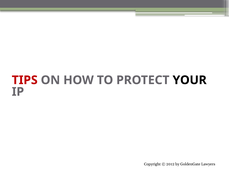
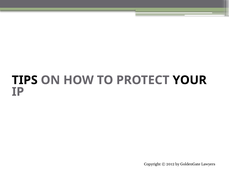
TIPS colour: red -> black
